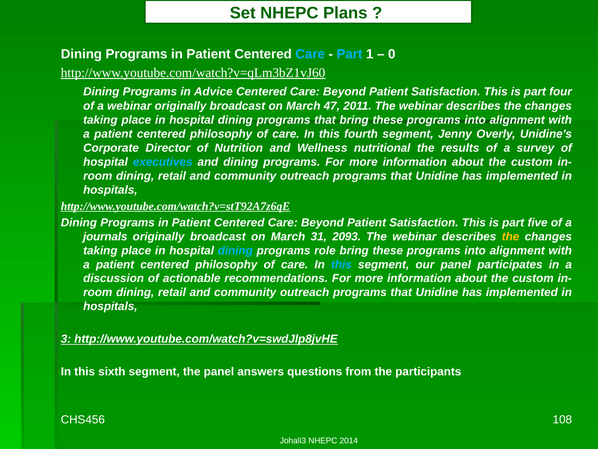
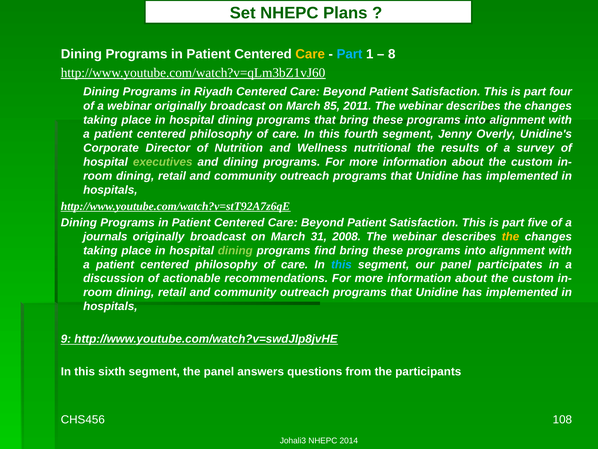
Care at (310, 54) colour: light blue -> yellow
0: 0 -> 8
Advice: Advice -> Riyadh
47: 47 -> 85
executives colour: light blue -> light green
2093: 2093 -> 2008
dining at (235, 250) colour: light blue -> light green
role: role -> find
3: 3 -> 9
